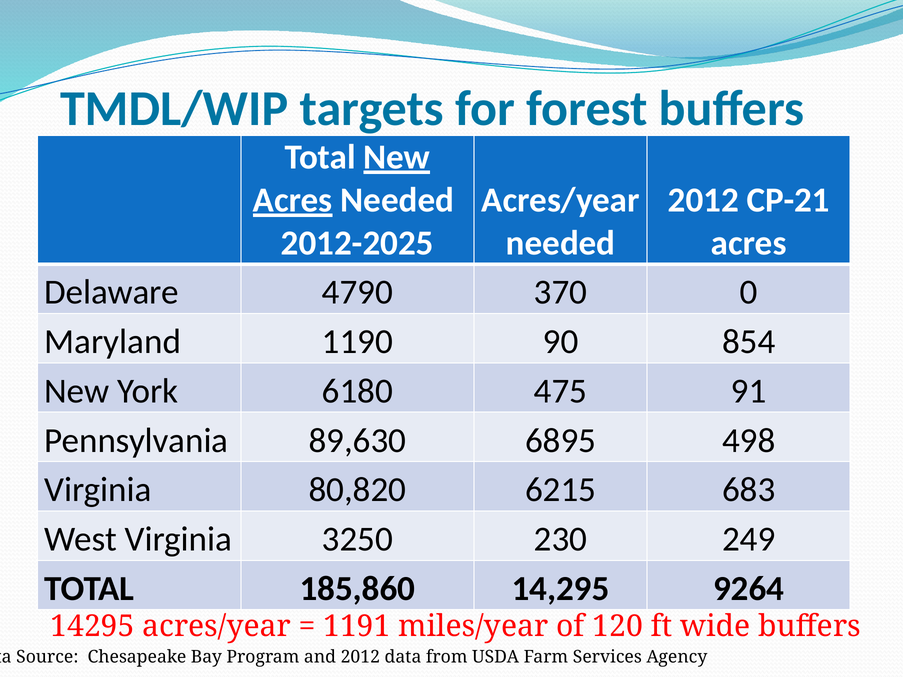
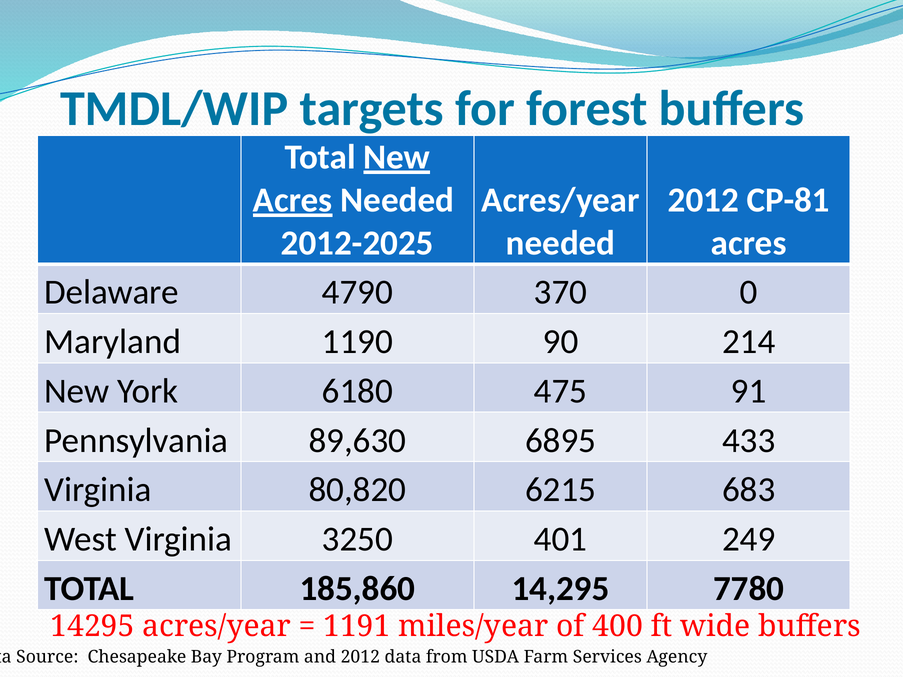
CP-21: CP-21 -> CP-81
854: 854 -> 214
498: 498 -> 433
230: 230 -> 401
9264: 9264 -> 7780
120: 120 -> 400
